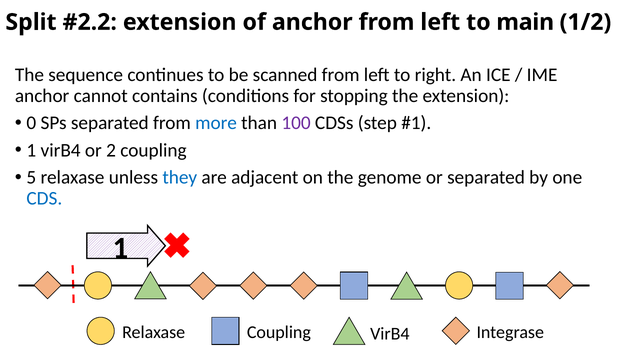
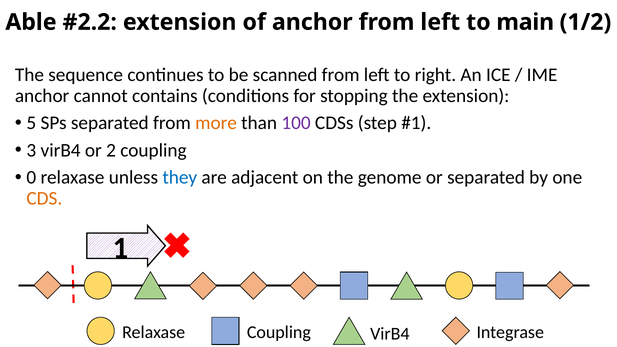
Split: Split -> Able
0: 0 -> 5
more colour: blue -> orange
1 at (31, 150): 1 -> 3
5: 5 -> 0
CDS colour: blue -> orange
